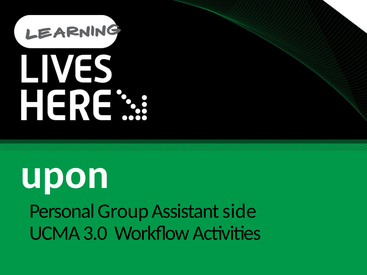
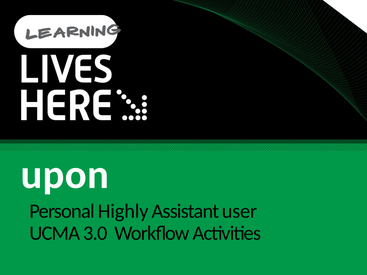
Group: Group -> Highly
side: side -> user
